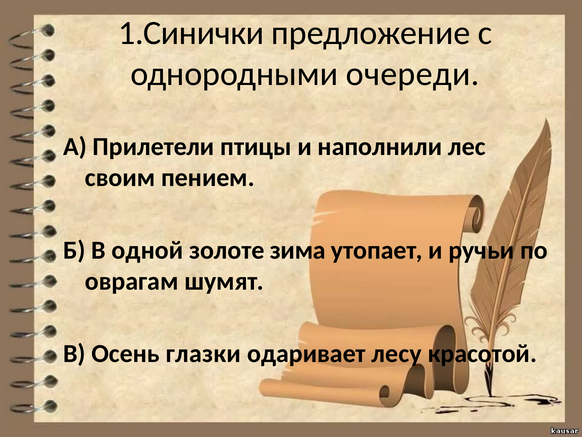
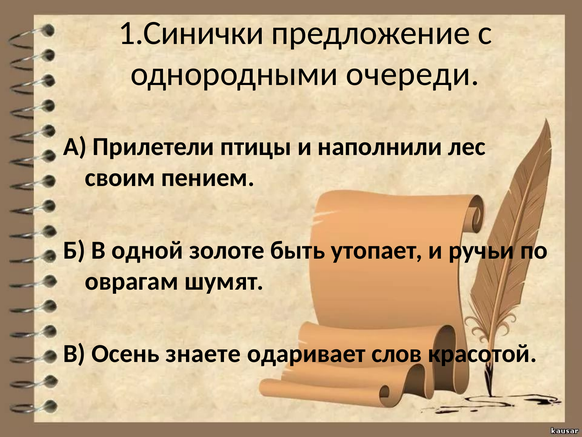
зима: зима -> быть
глазки: глазки -> знаете
лесу: лесу -> слов
